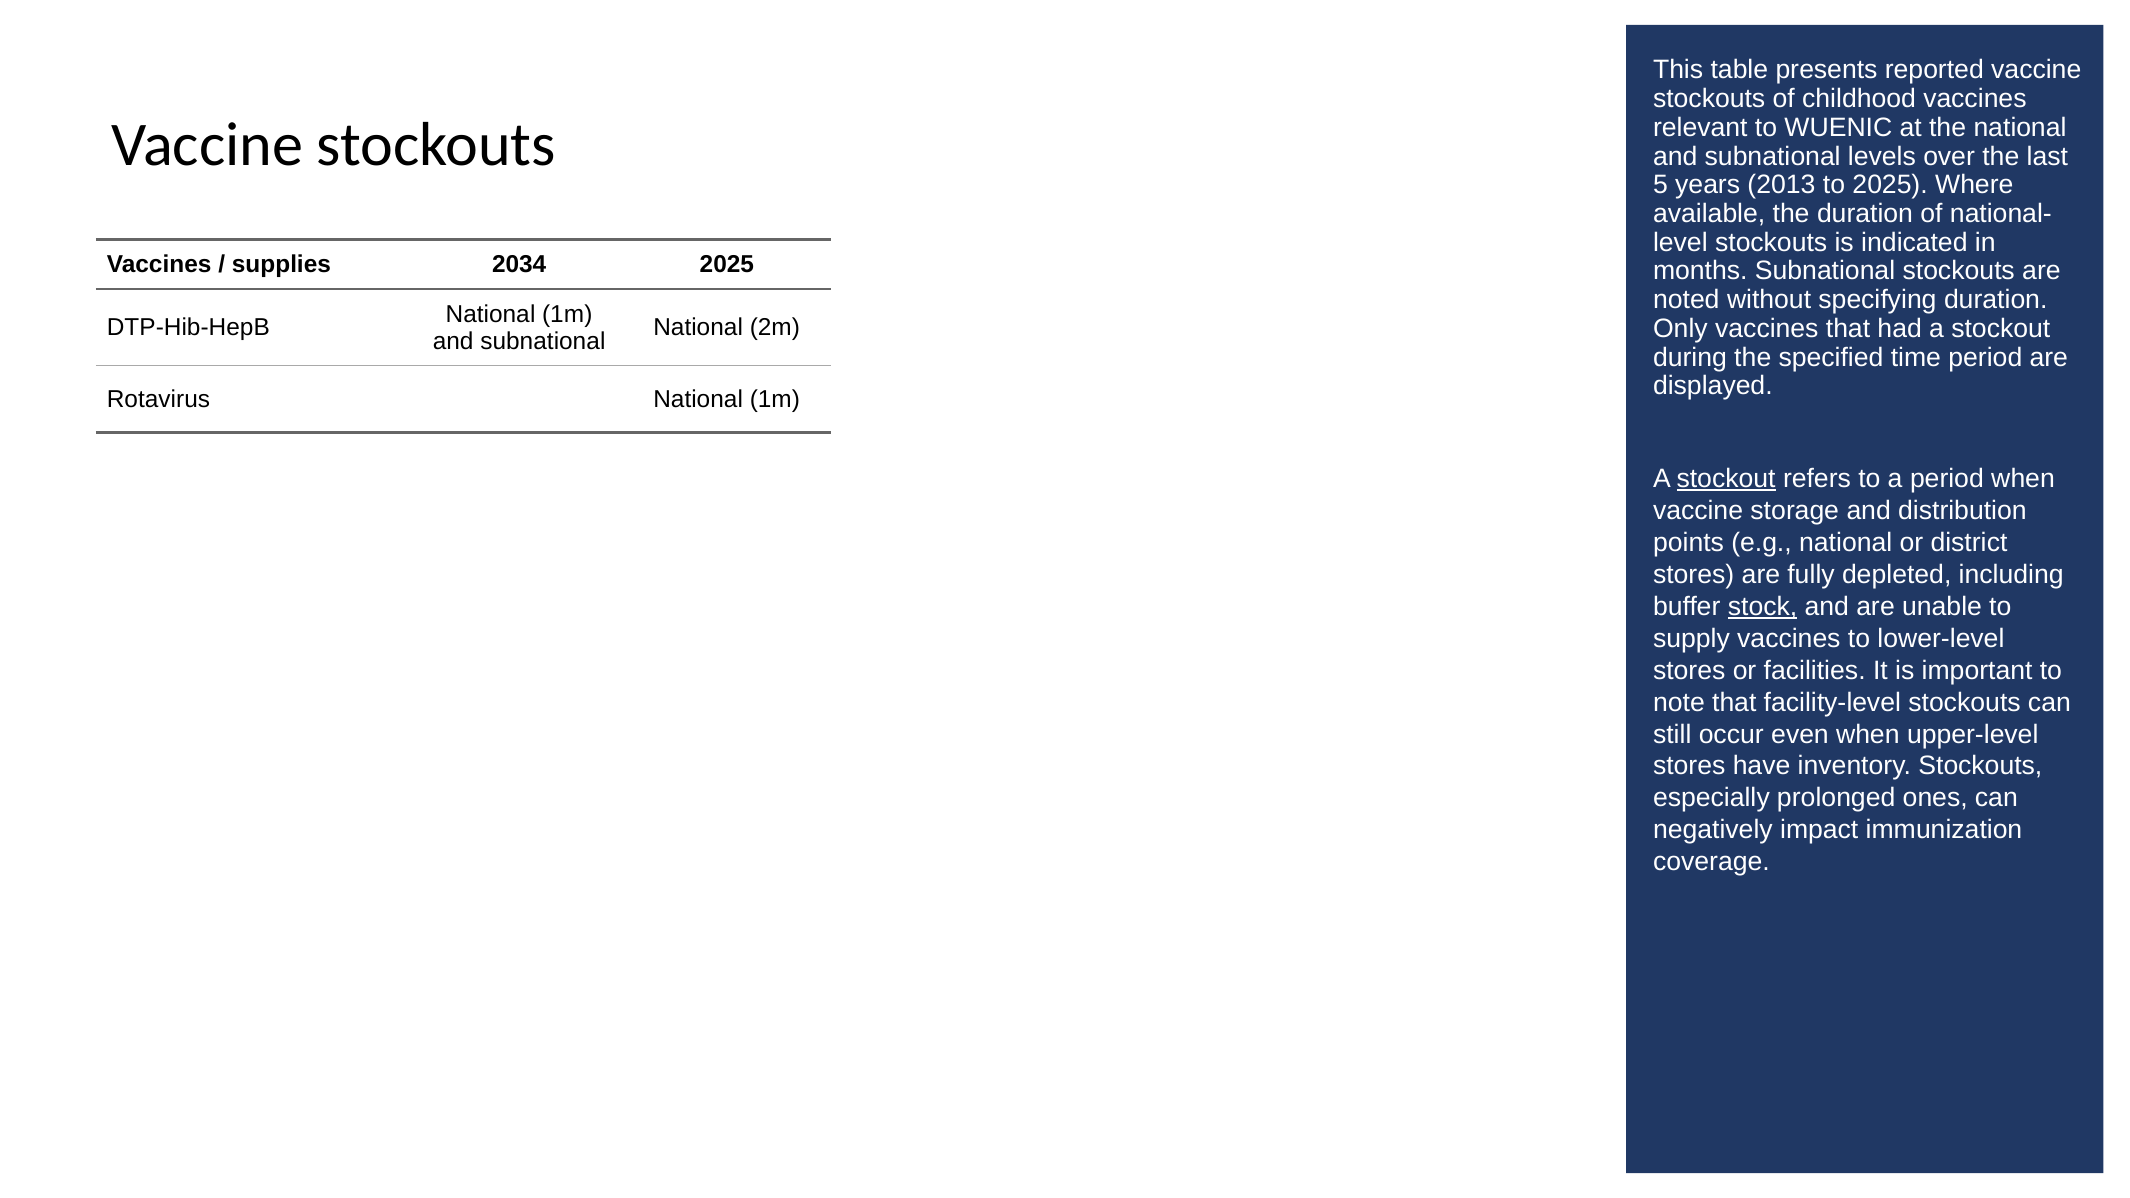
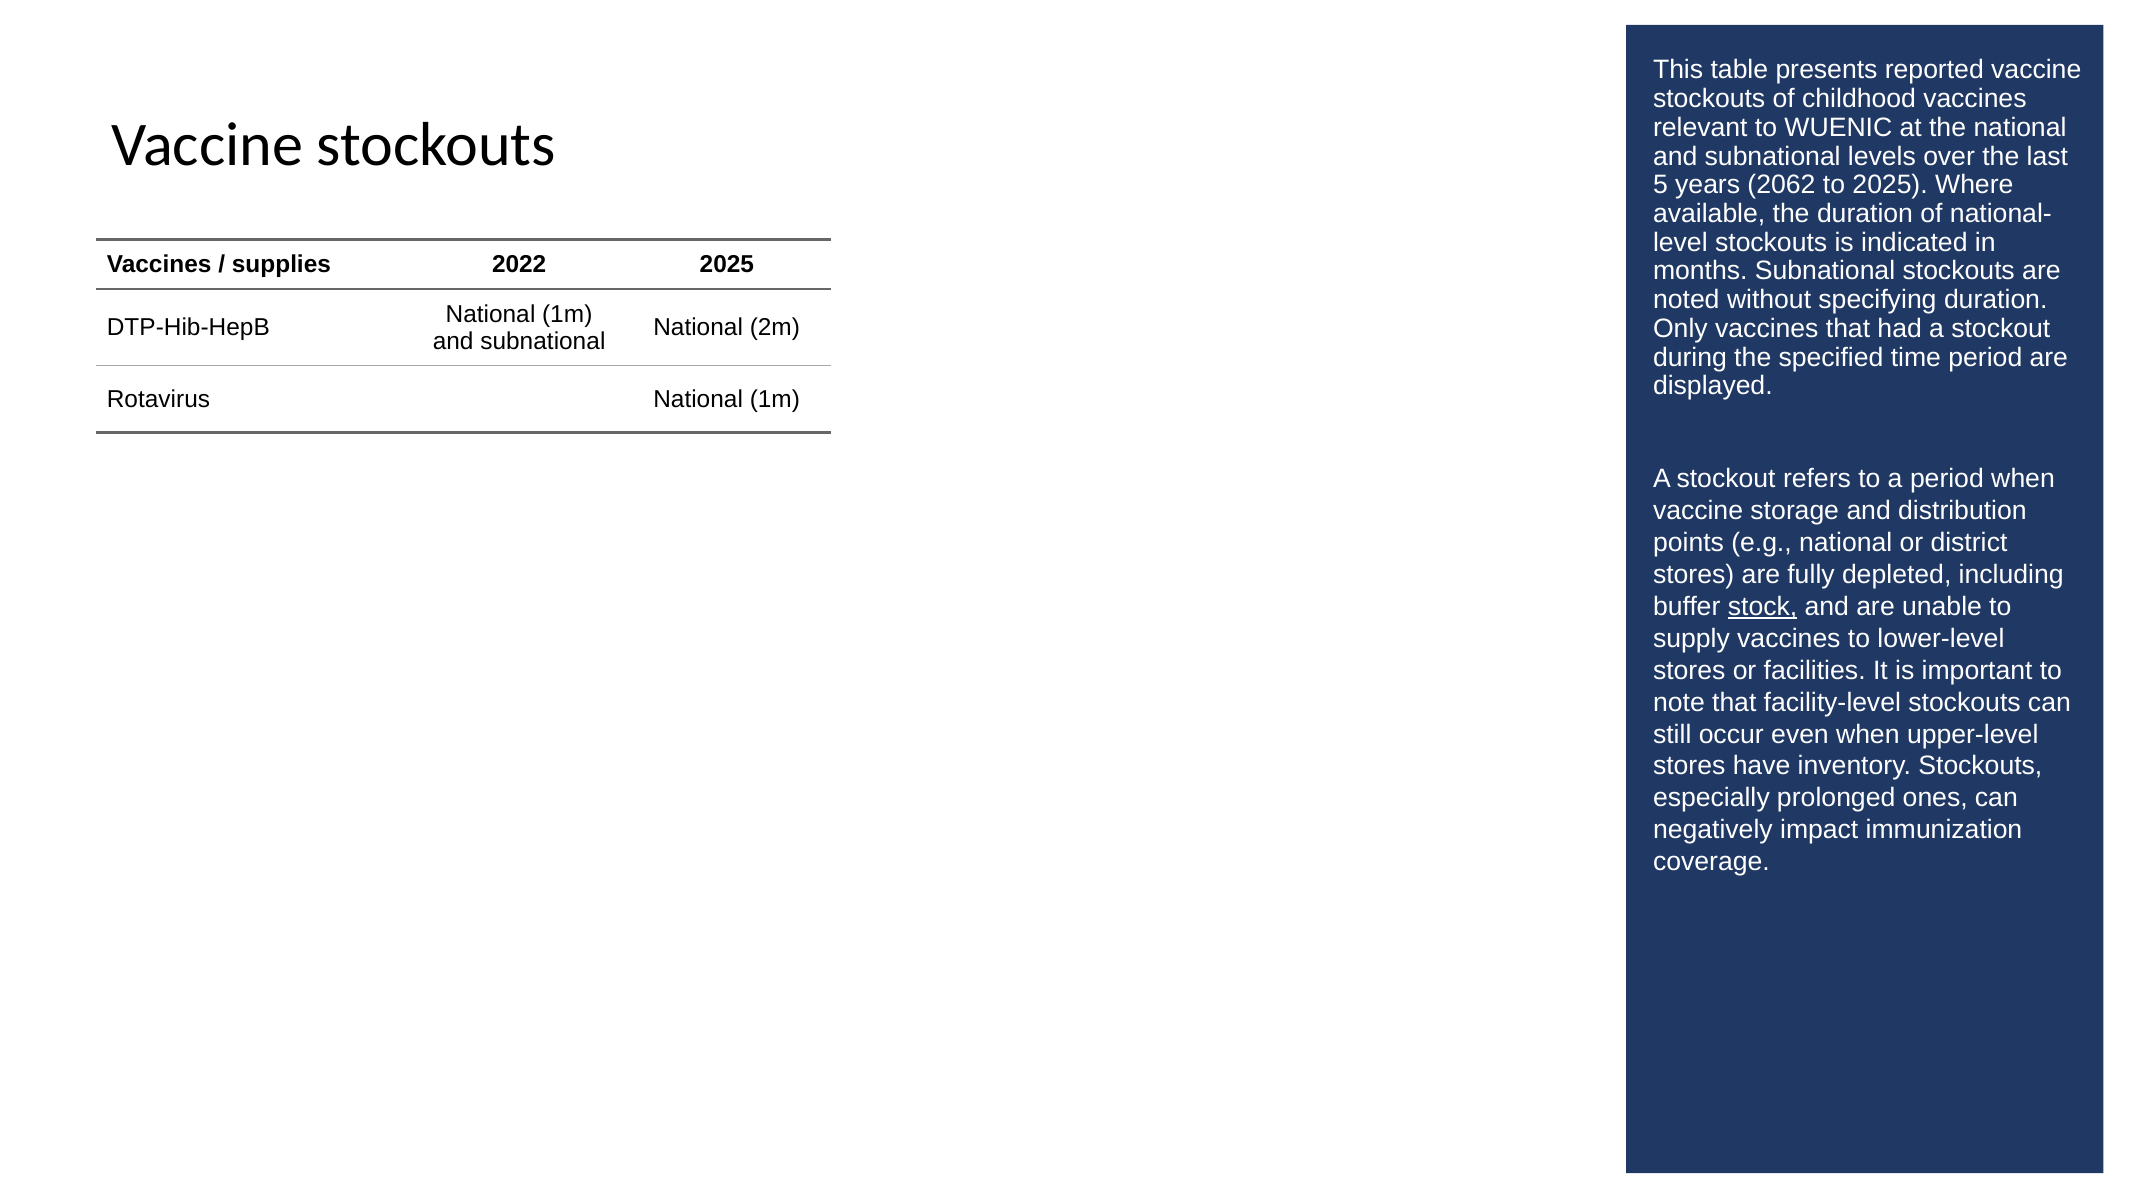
2013: 2013 -> 2062
2034: 2034 -> 2022
stockout at (1726, 479) underline: present -> none
